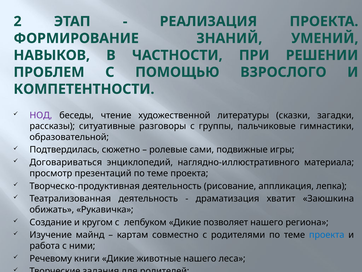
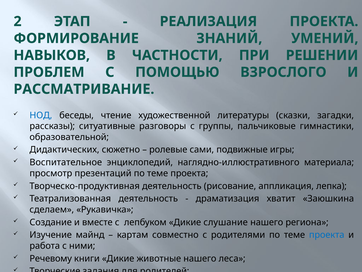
КОМПЕТЕНТНОСТИ: КОМПЕТЕНТНОСТИ -> РАССМАТРИВАНИЕ
НОД colour: purple -> blue
Подтвердилась: Подтвердилась -> Дидактических
Договариваться: Договариваться -> Воспитательное
обижать: обижать -> сделаем
кругом: кругом -> вместе
позволяет: позволяет -> слушание
